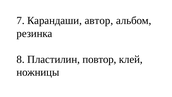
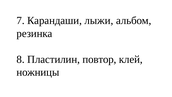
автор: автор -> лыжи
